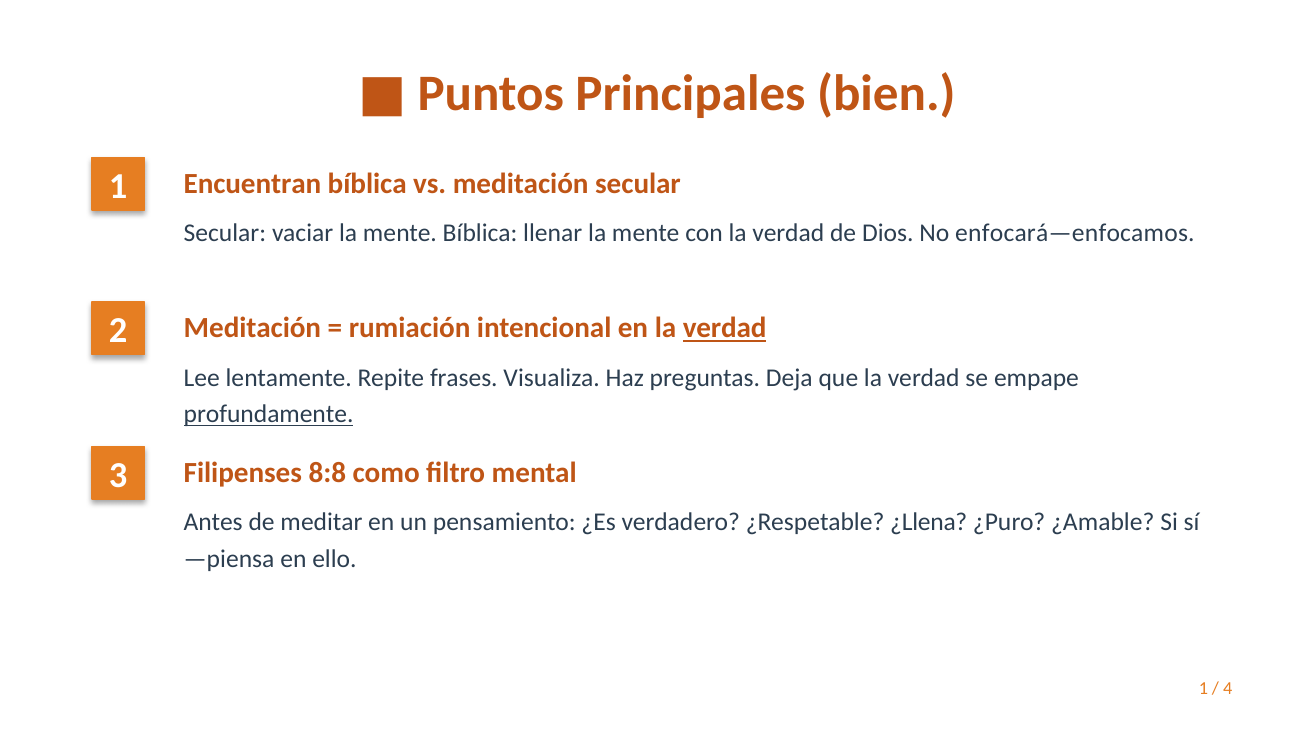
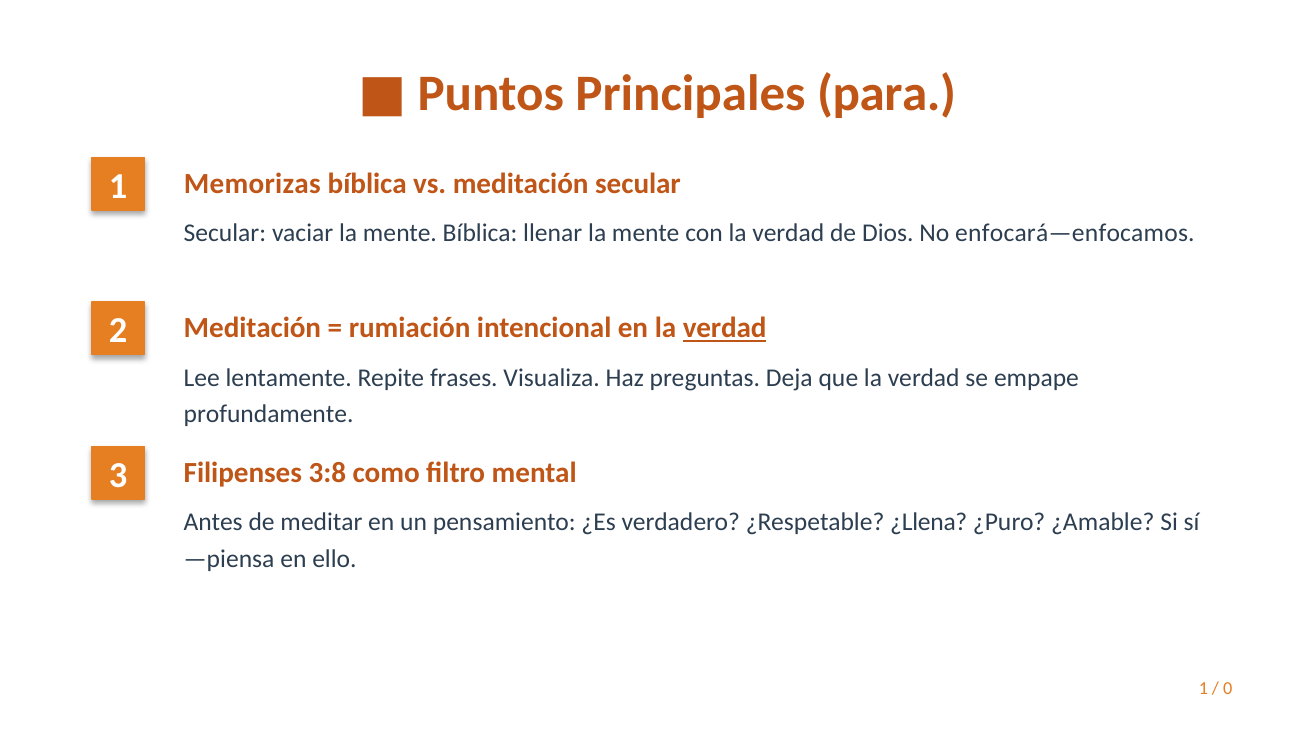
bien: bien -> para
Encuentran: Encuentran -> Memorizas
profundamente underline: present -> none
8:8: 8:8 -> 3:8
4: 4 -> 0
